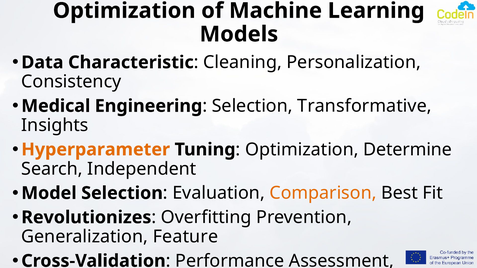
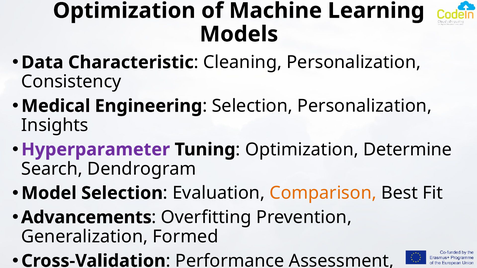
Selection Transformative: Transformative -> Personalization
Hyperparameter colour: orange -> purple
Independent: Independent -> Dendrogram
Revolutionizes: Revolutionizes -> Advancements
Feature: Feature -> Formed
